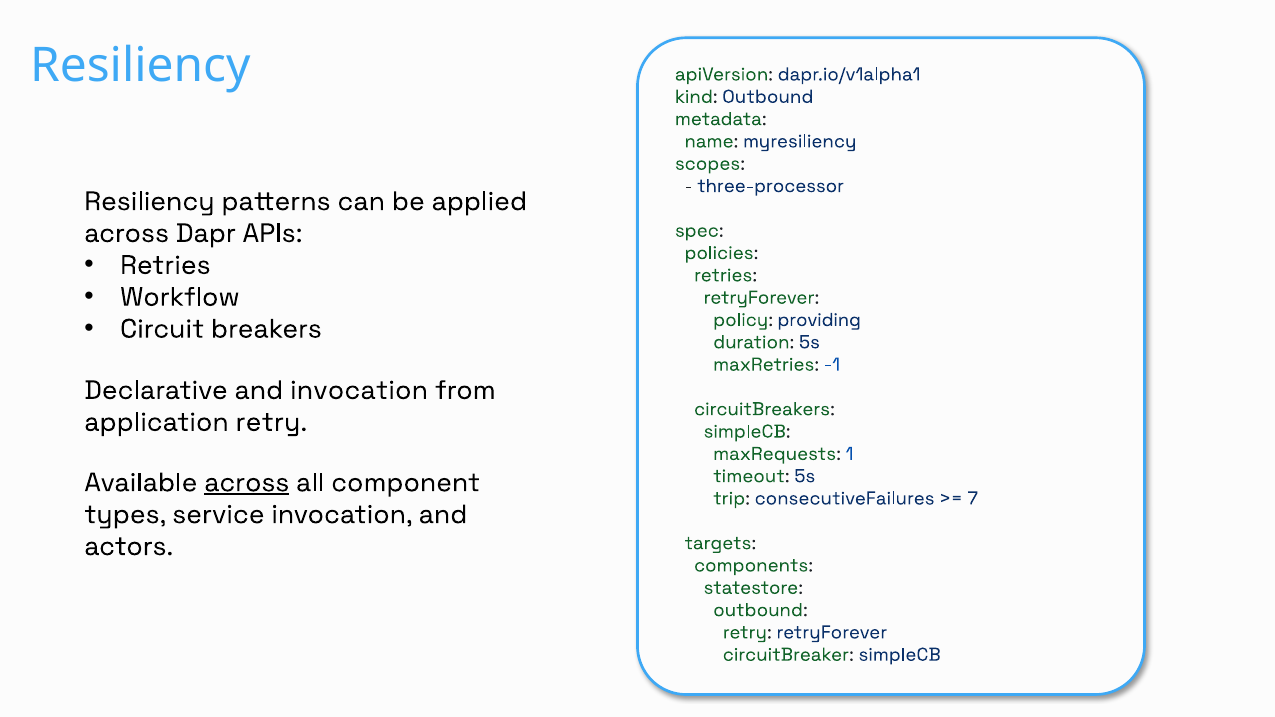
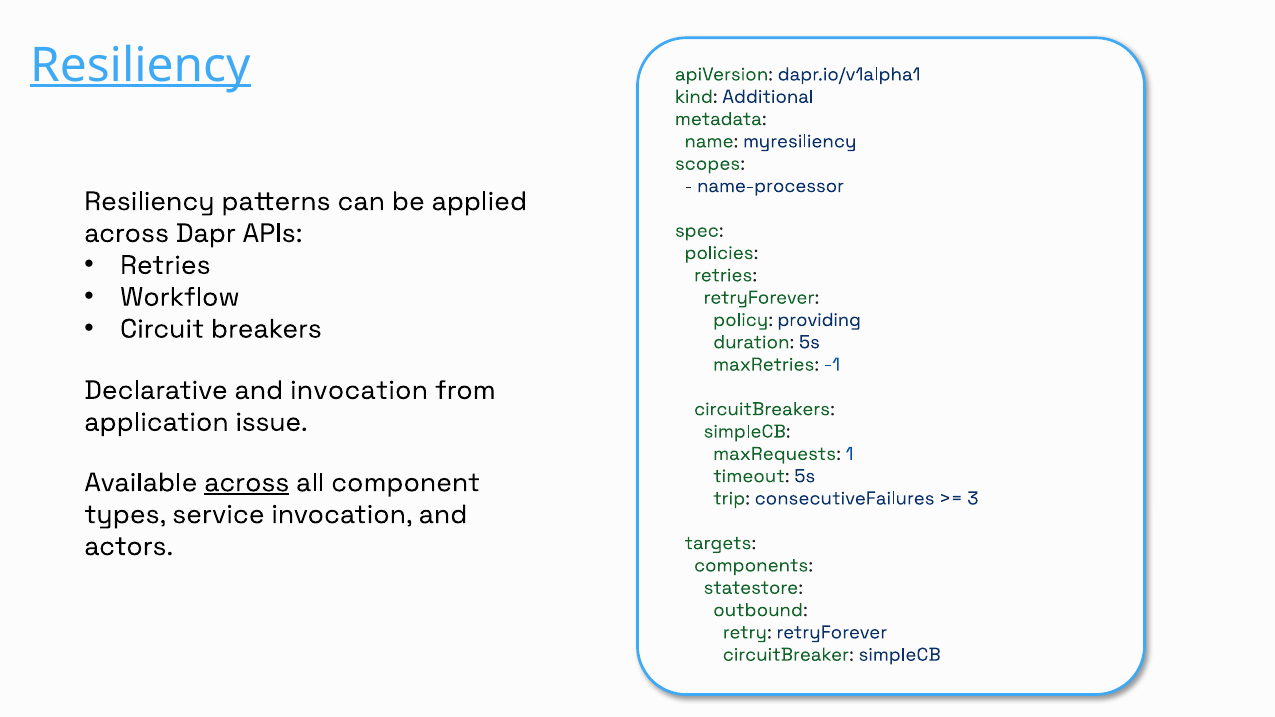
Resiliency at (140, 65) underline: none -> present
kind Outbound: Outbound -> Additional
three-processor: three-processor -> name-processor
application retry: retry -> issue
7: 7 -> 3
